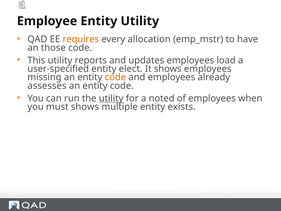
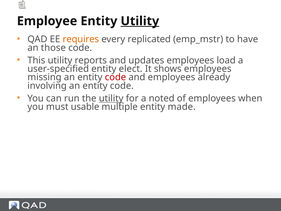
Utility at (140, 21) underline: none -> present
allocation: allocation -> replicated
code at (115, 77) colour: orange -> red
assesses: assesses -> involving
must shows: shows -> usable
exists: exists -> made
